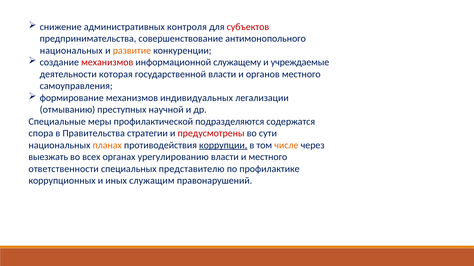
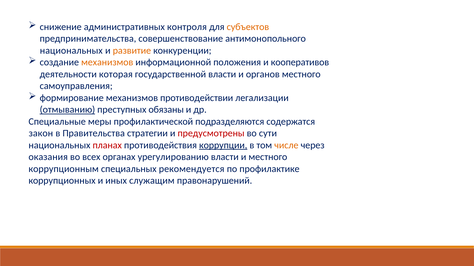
субъектов colour: red -> orange
механизмов at (107, 62) colour: red -> orange
служащему: служащему -> положения
учреждаемые: учреждаемые -> кооперативов
индивидуальных: индивидуальных -> противодействии
отмыванию underline: none -> present
научной: научной -> обязаны
спора: спора -> закон
планах colour: orange -> red
выезжать: выезжать -> оказания
ответственности: ответственности -> коррупционным
представителю: представителю -> рекомендуется
